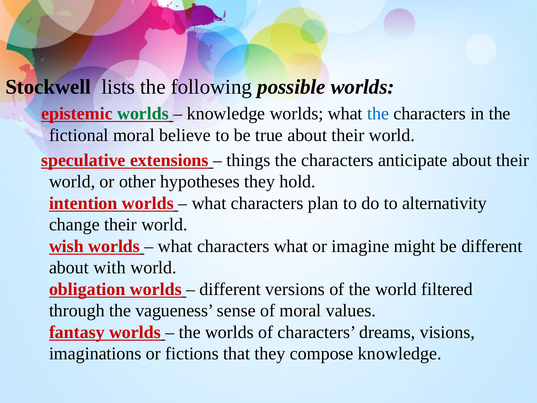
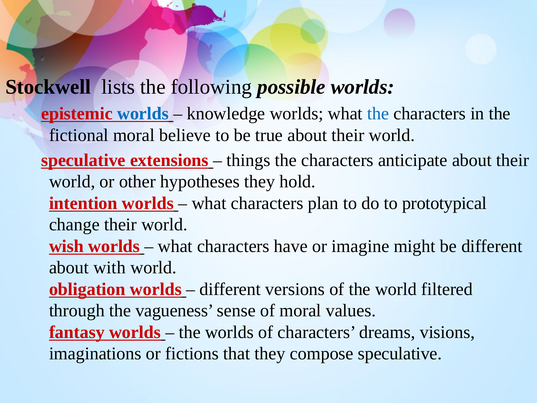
worlds at (143, 114) colour: green -> blue
alternativity: alternativity -> prototypical
characters what: what -> have
compose knowledge: knowledge -> speculative
